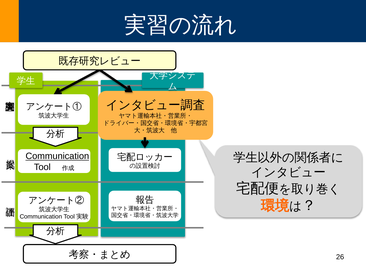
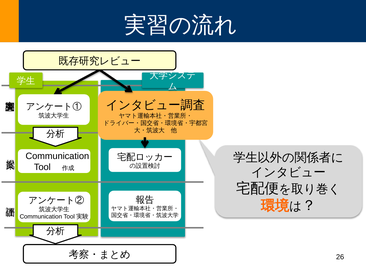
Communication at (57, 156) underline: present -> none
